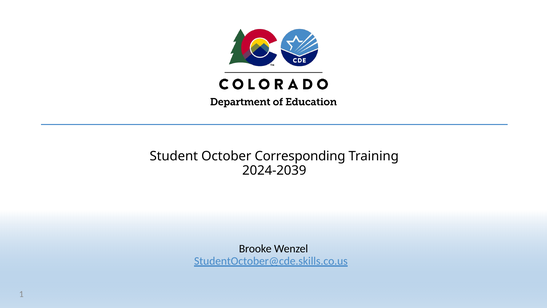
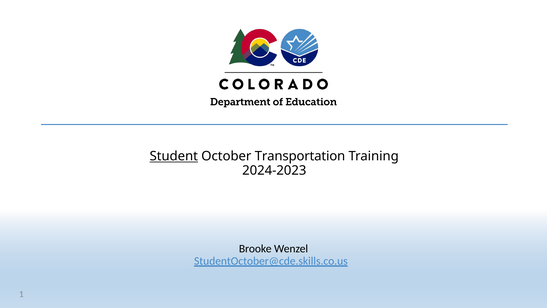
Student underline: none -> present
Corresponding: Corresponding -> Transportation
2024-2039: 2024-2039 -> 2024-2023
